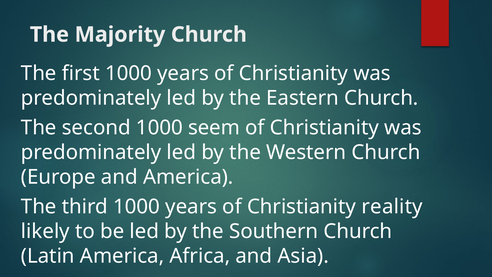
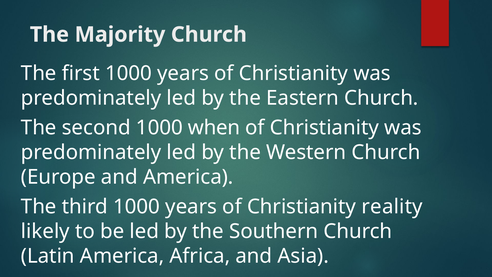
seem: seem -> when
